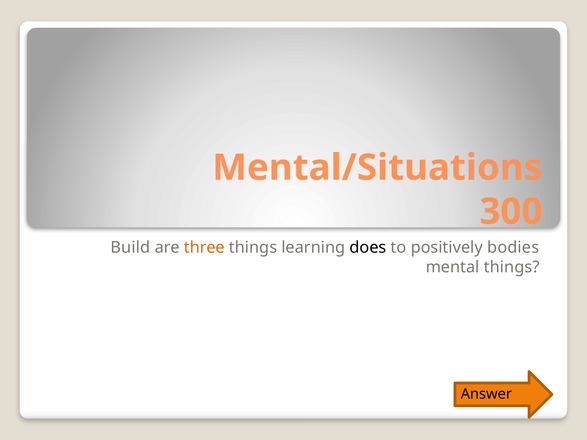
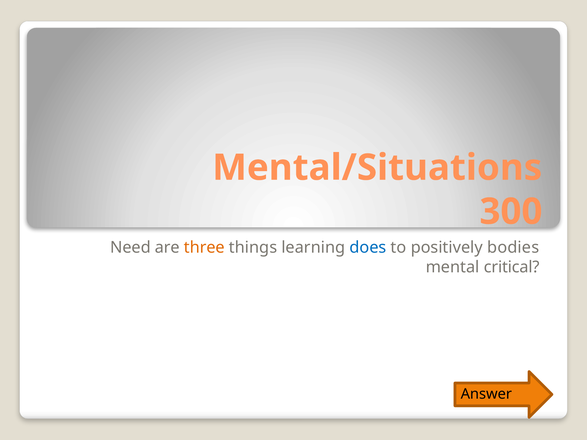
Build: Build -> Need
does colour: black -> blue
mental things: things -> critical
